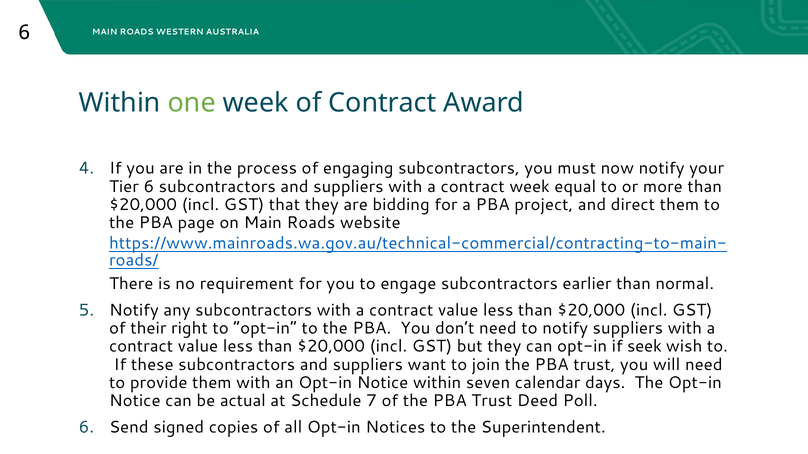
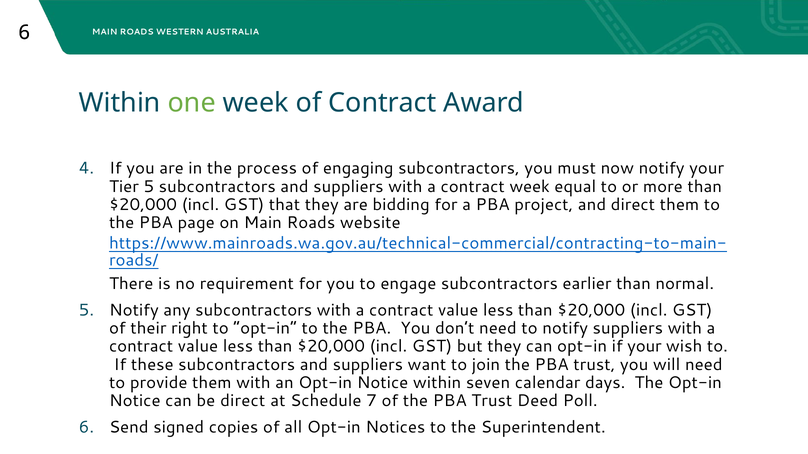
Tier 6: 6 -> 5
if seek: seek -> your
be actual: actual -> direct
